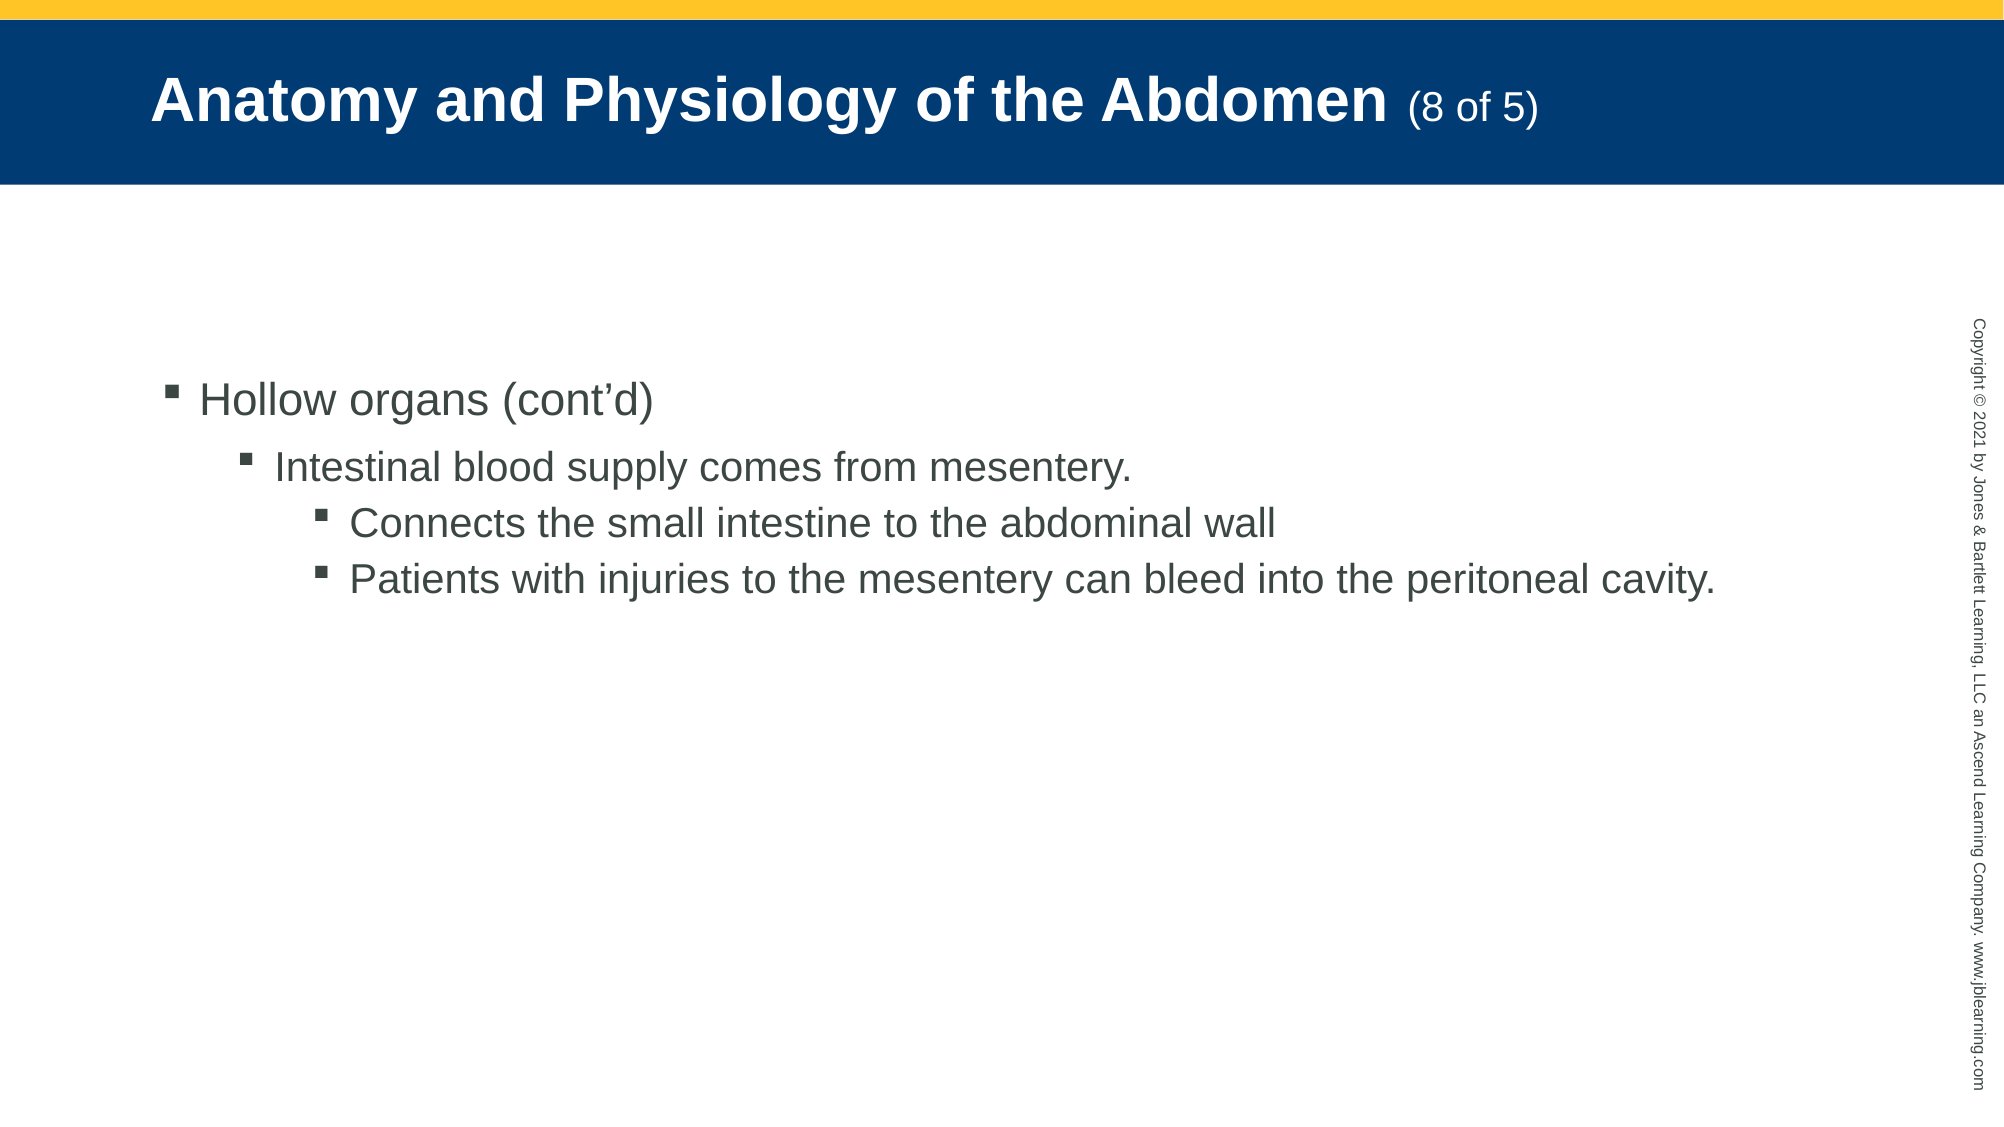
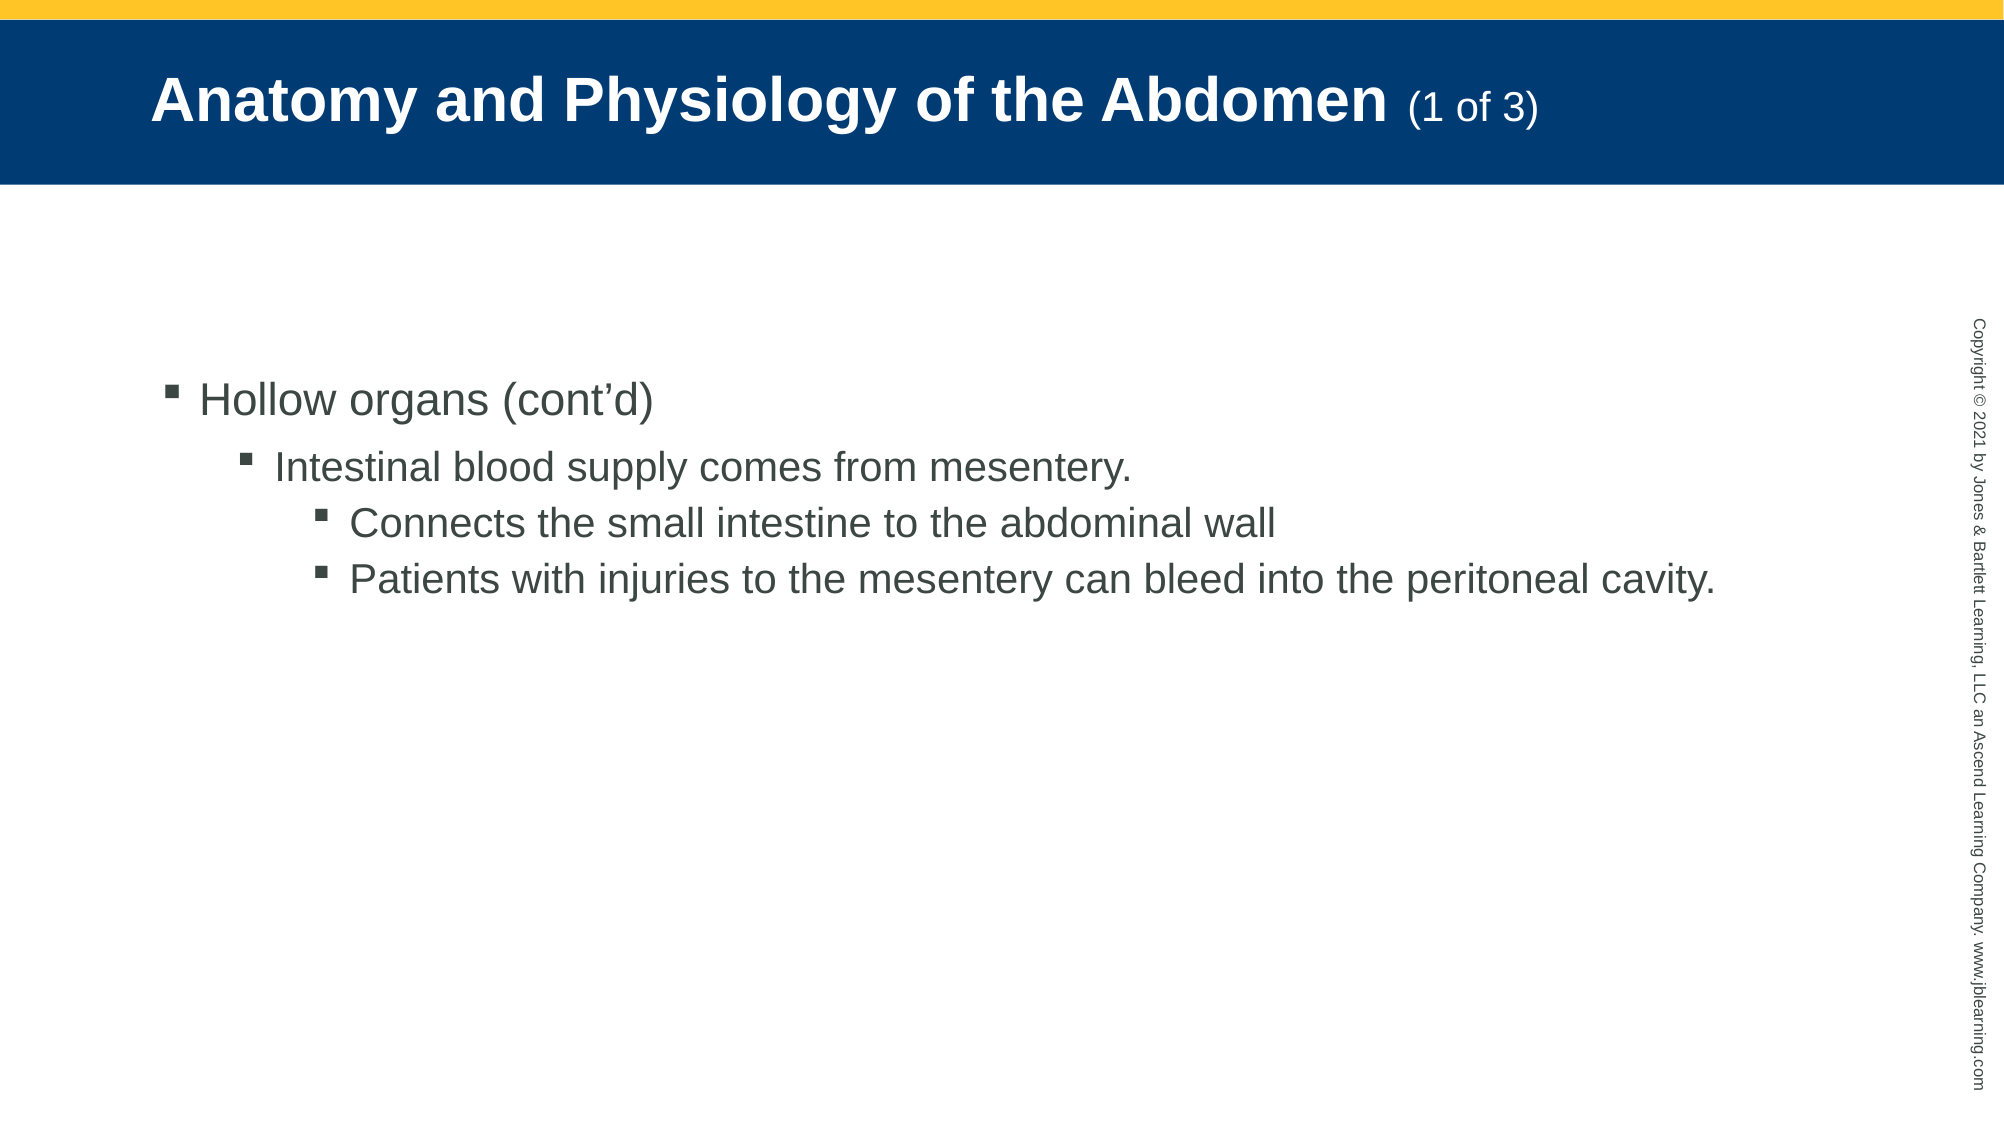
Abdomen 8: 8 -> 1
5: 5 -> 3
